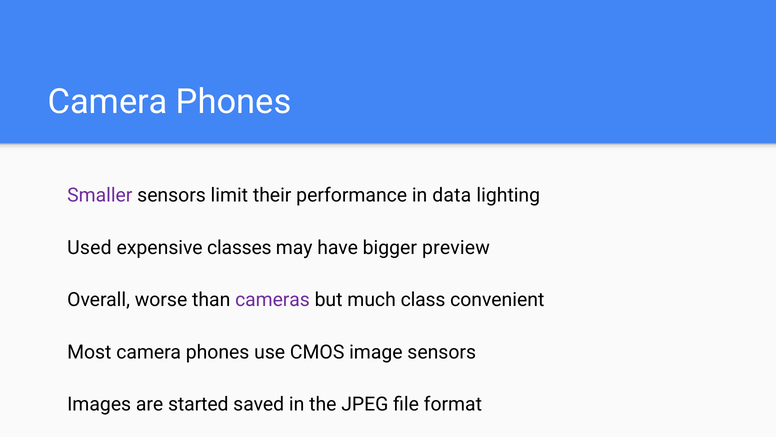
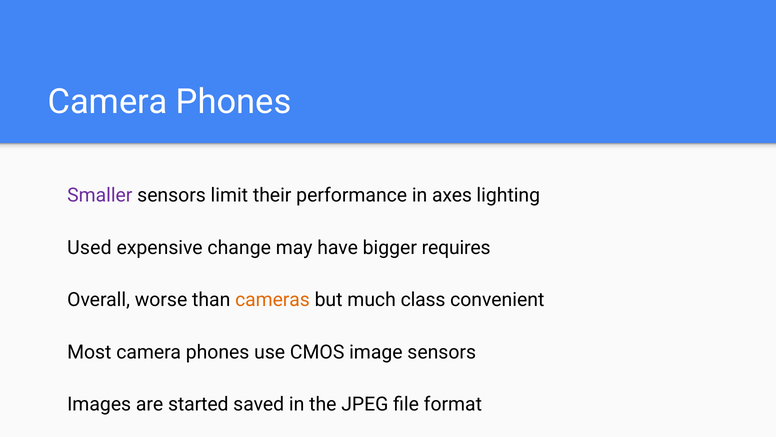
data: data -> axes
classes: classes -> change
preview: preview -> requires
cameras colour: purple -> orange
